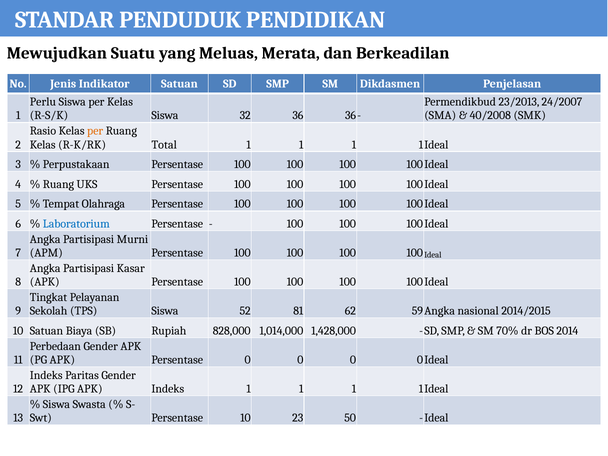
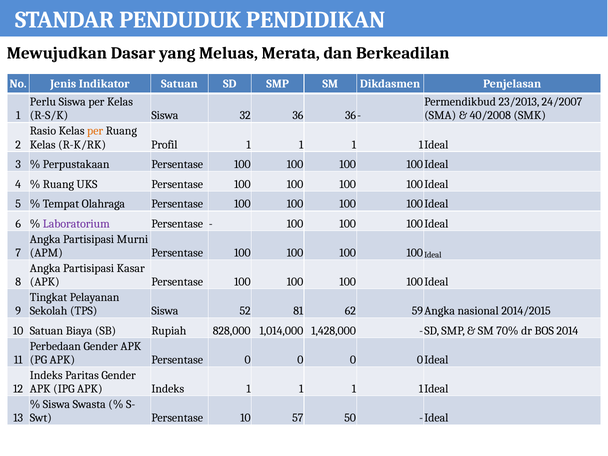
Suatu: Suatu -> Dasar
Total: Total -> Profil
Laboratorium colour: blue -> purple
23: 23 -> 57
